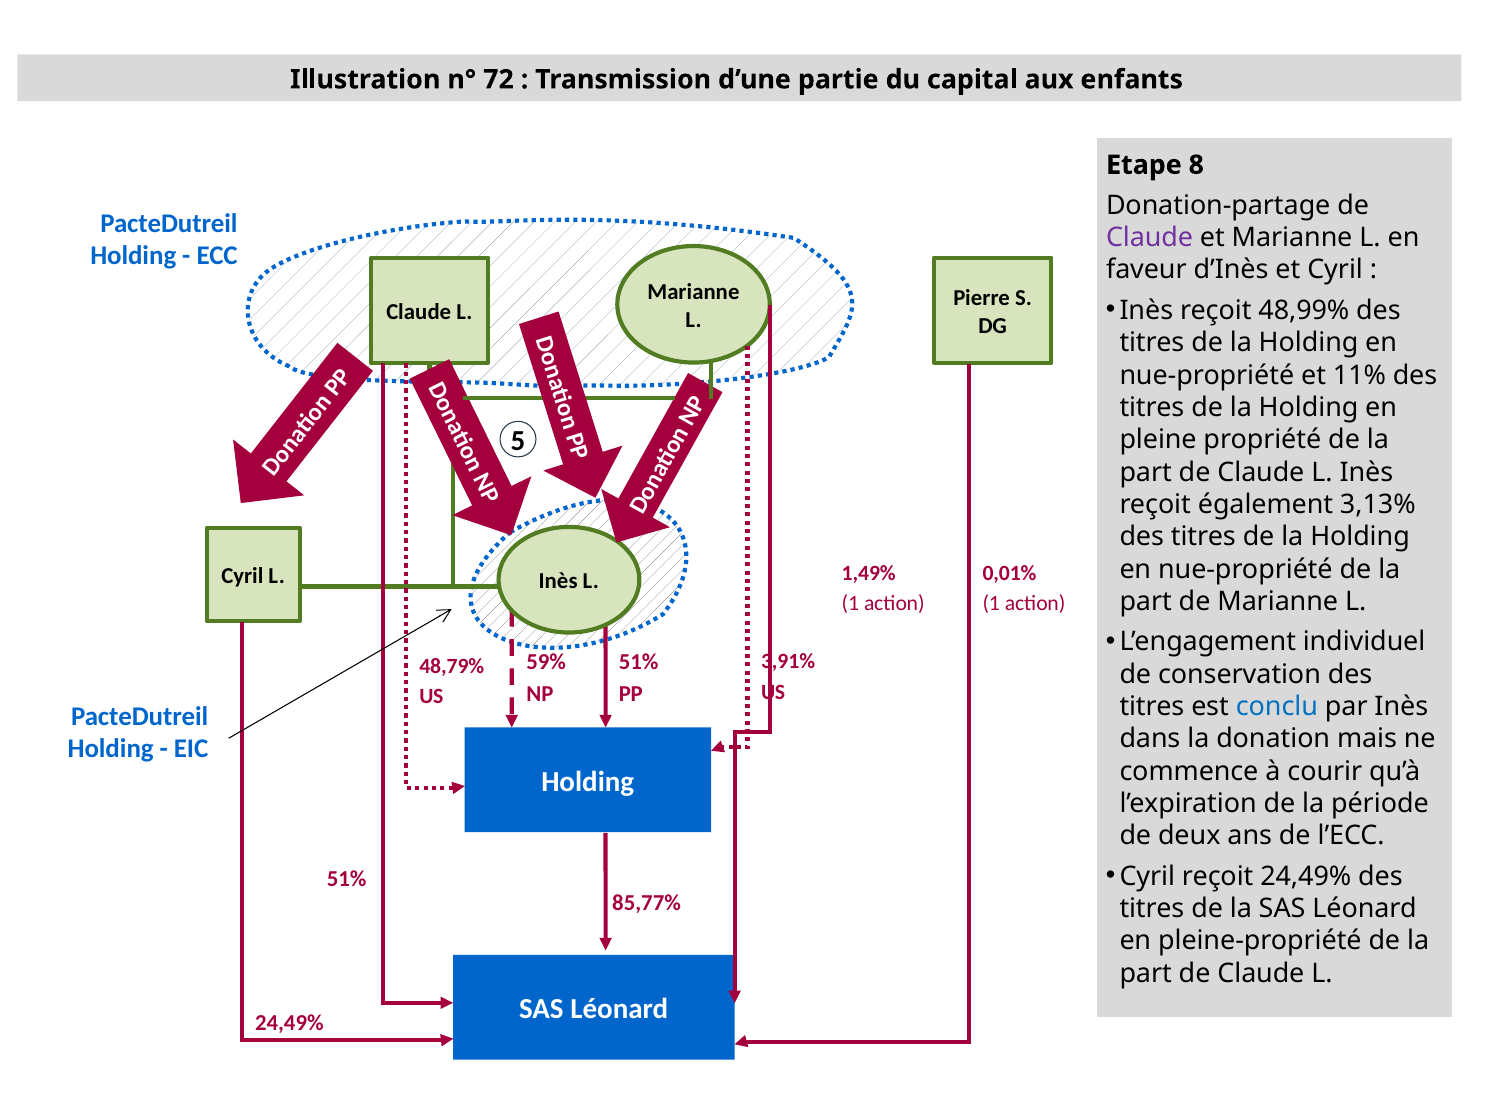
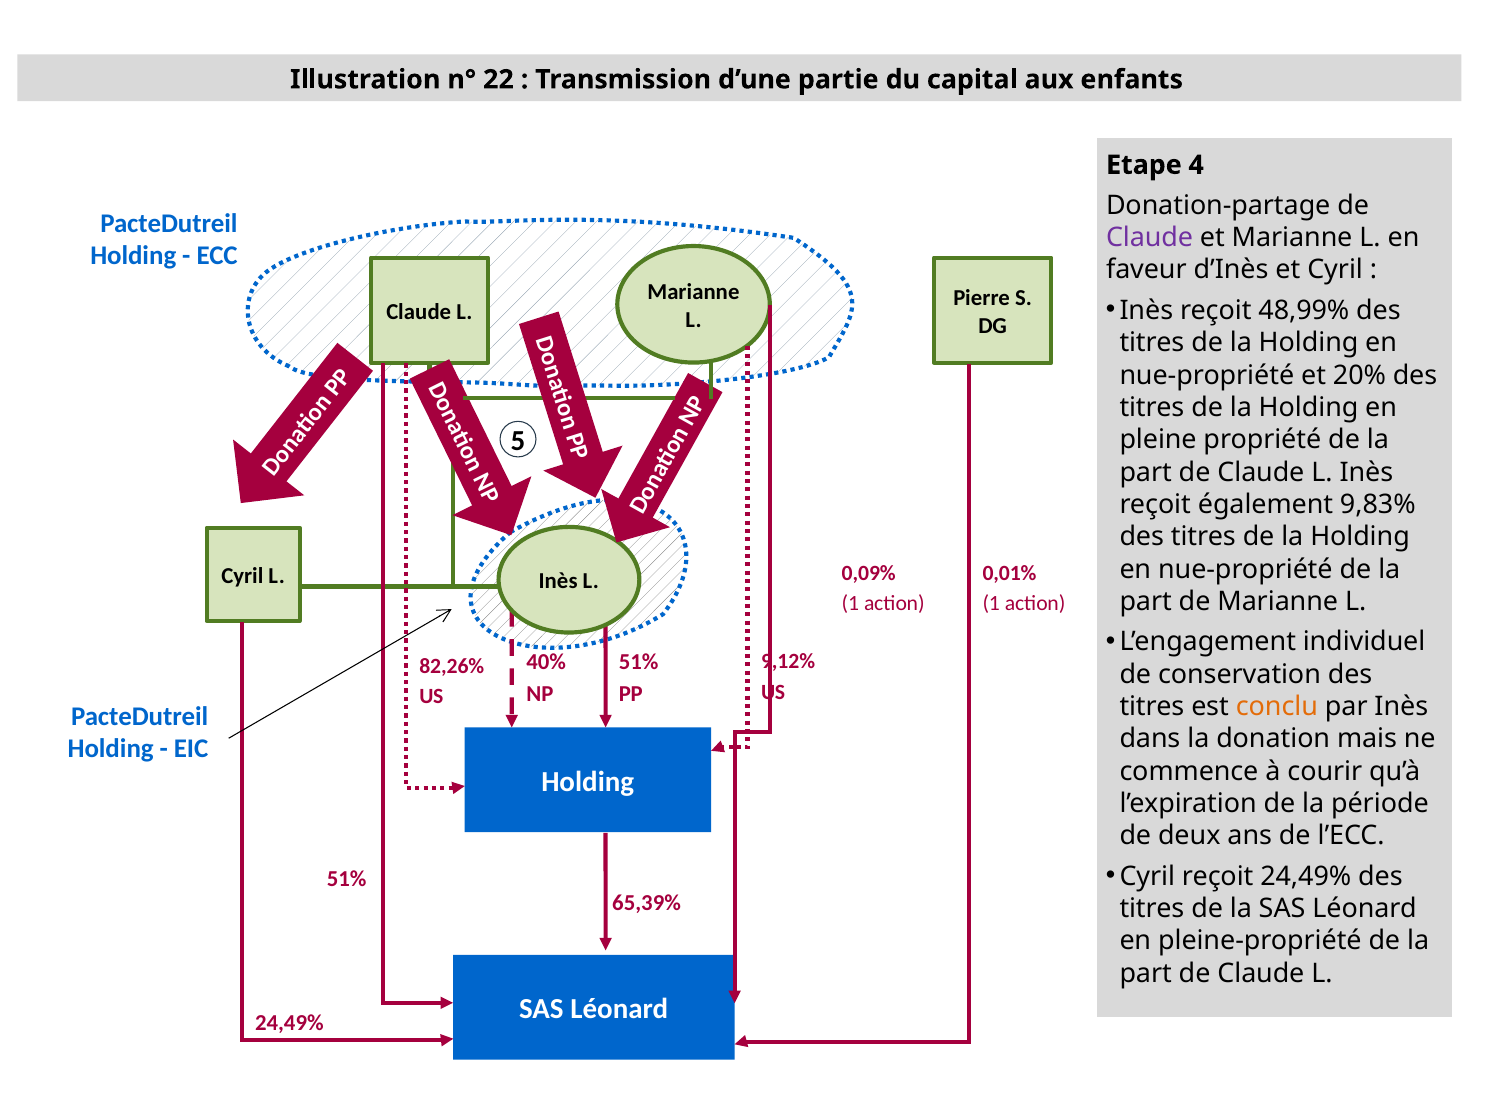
72: 72 -> 22
8: 8 -> 4
11%: 11% -> 20%
3,13%: 3,13% -> 9,83%
1,49%: 1,49% -> 0,09%
3,91%: 3,91% -> 9,12%
59%: 59% -> 40%
48,79%: 48,79% -> 82,26%
conclu colour: blue -> orange
85,77%: 85,77% -> 65,39%
